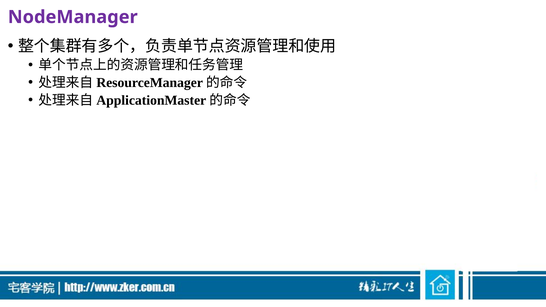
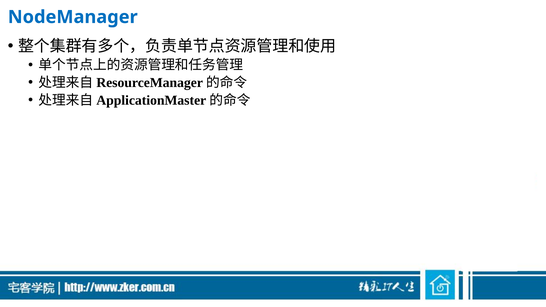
NodeManager colour: purple -> blue
